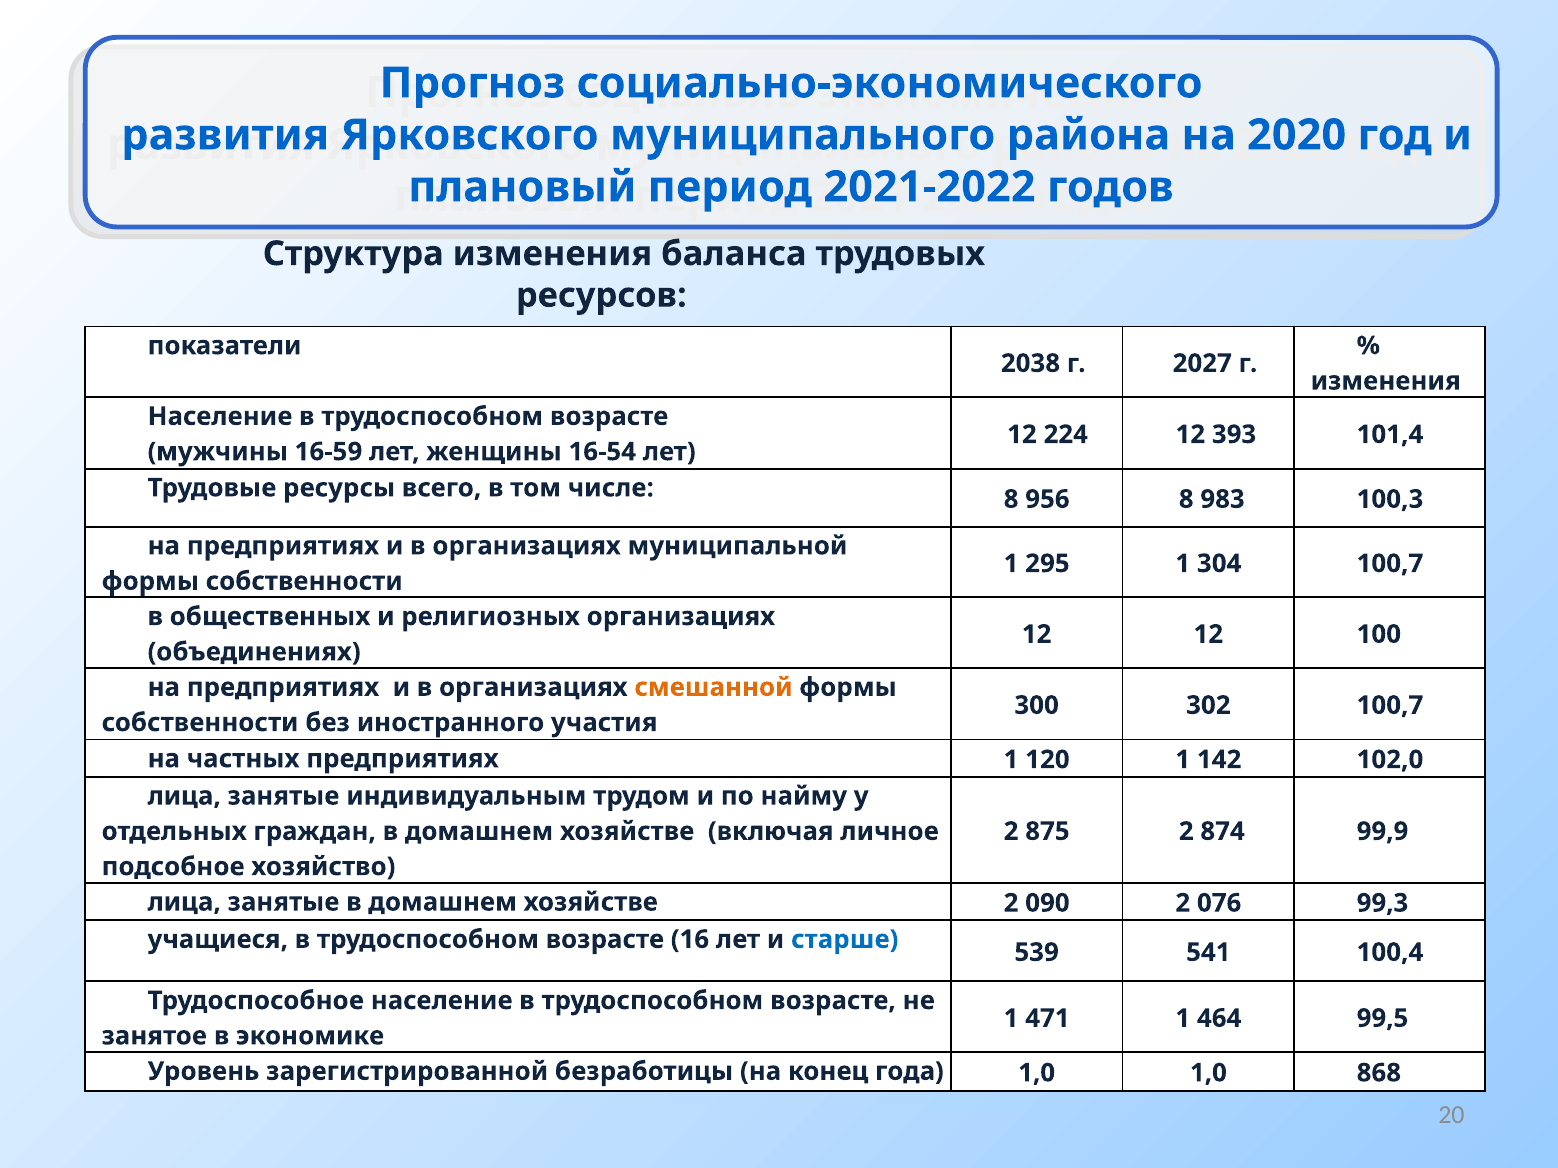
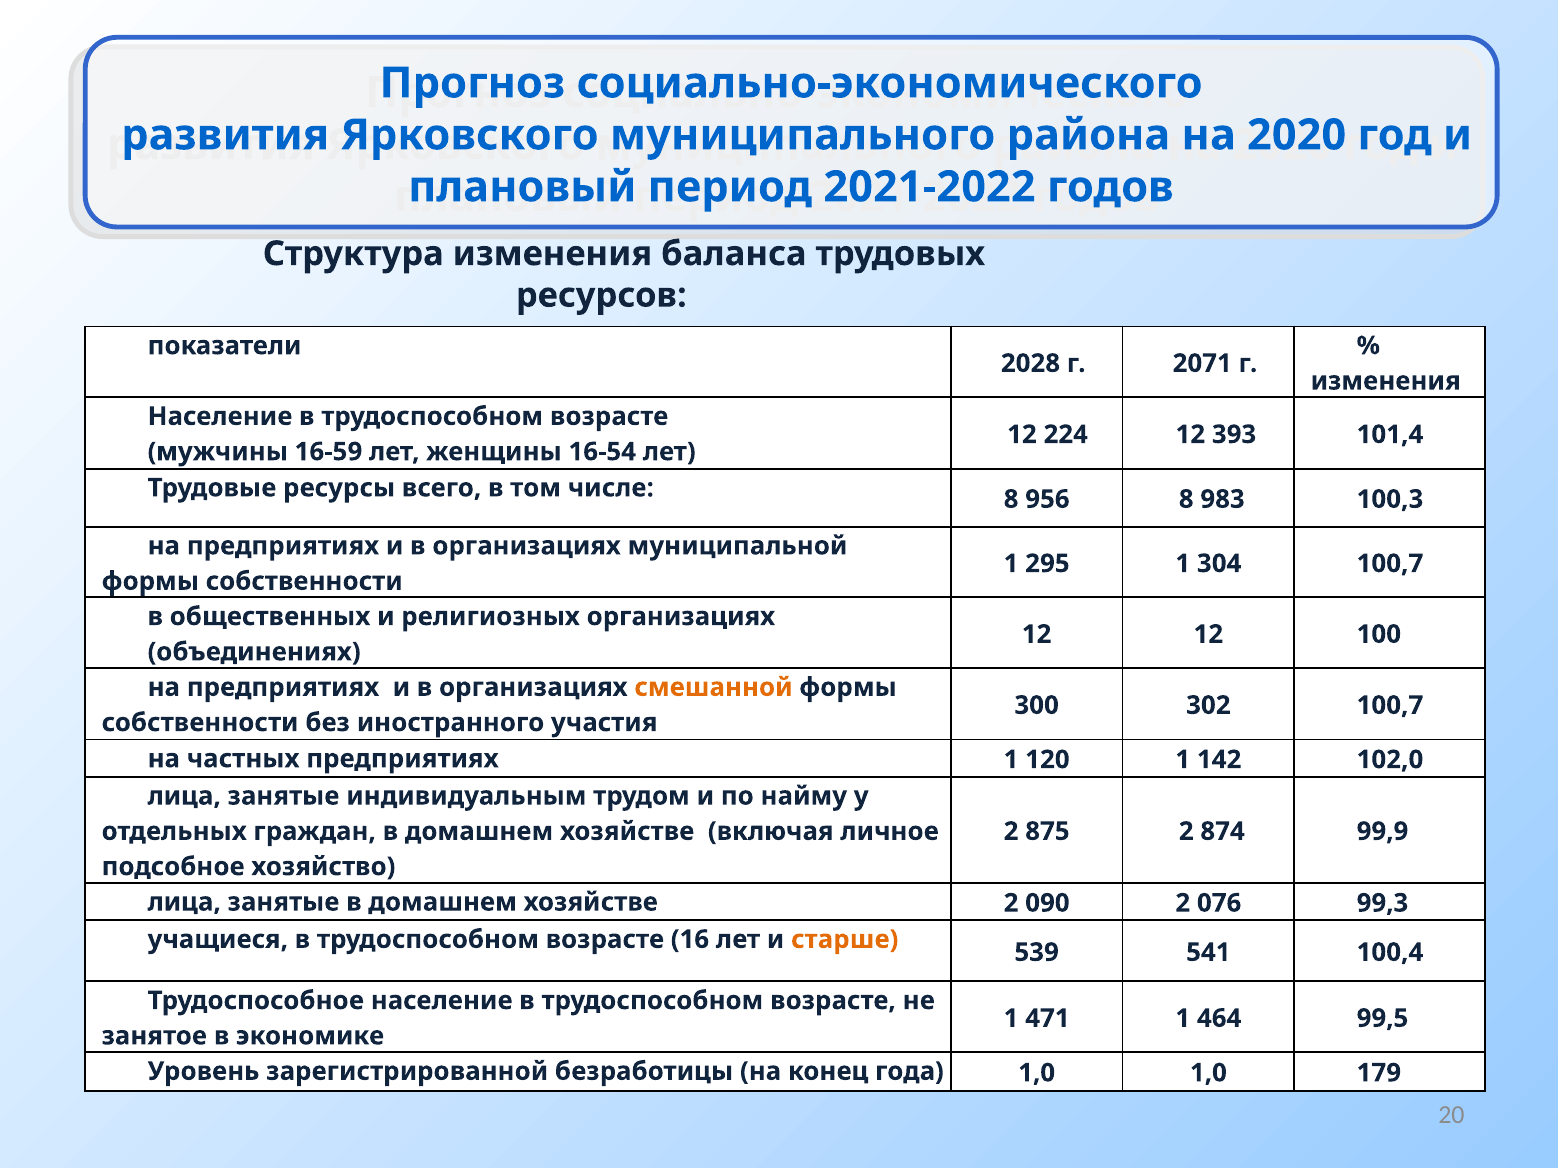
2038: 2038 -> 2028
2027: 2027 -> 2071
старше colour: blue -> orange
868: 868 -> 179
